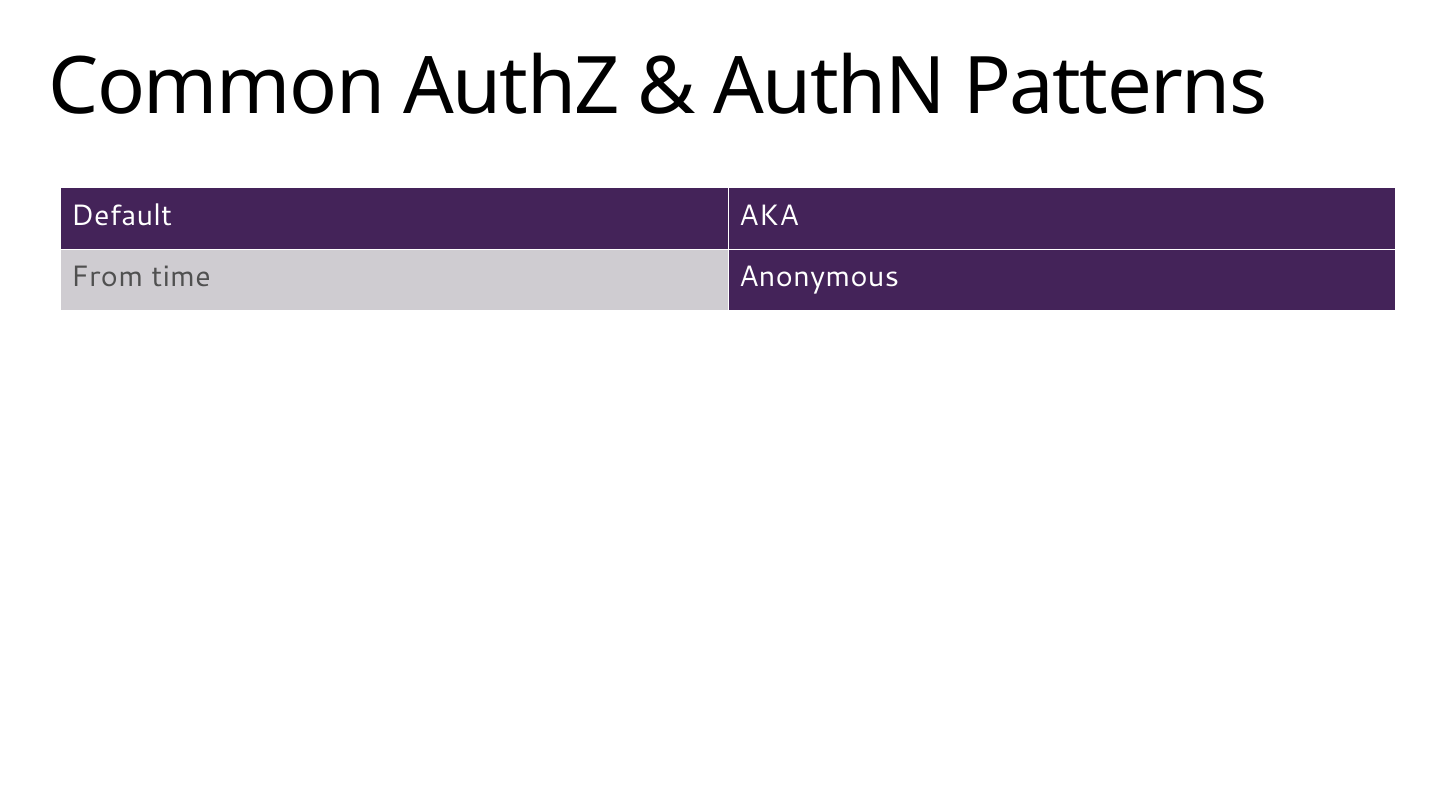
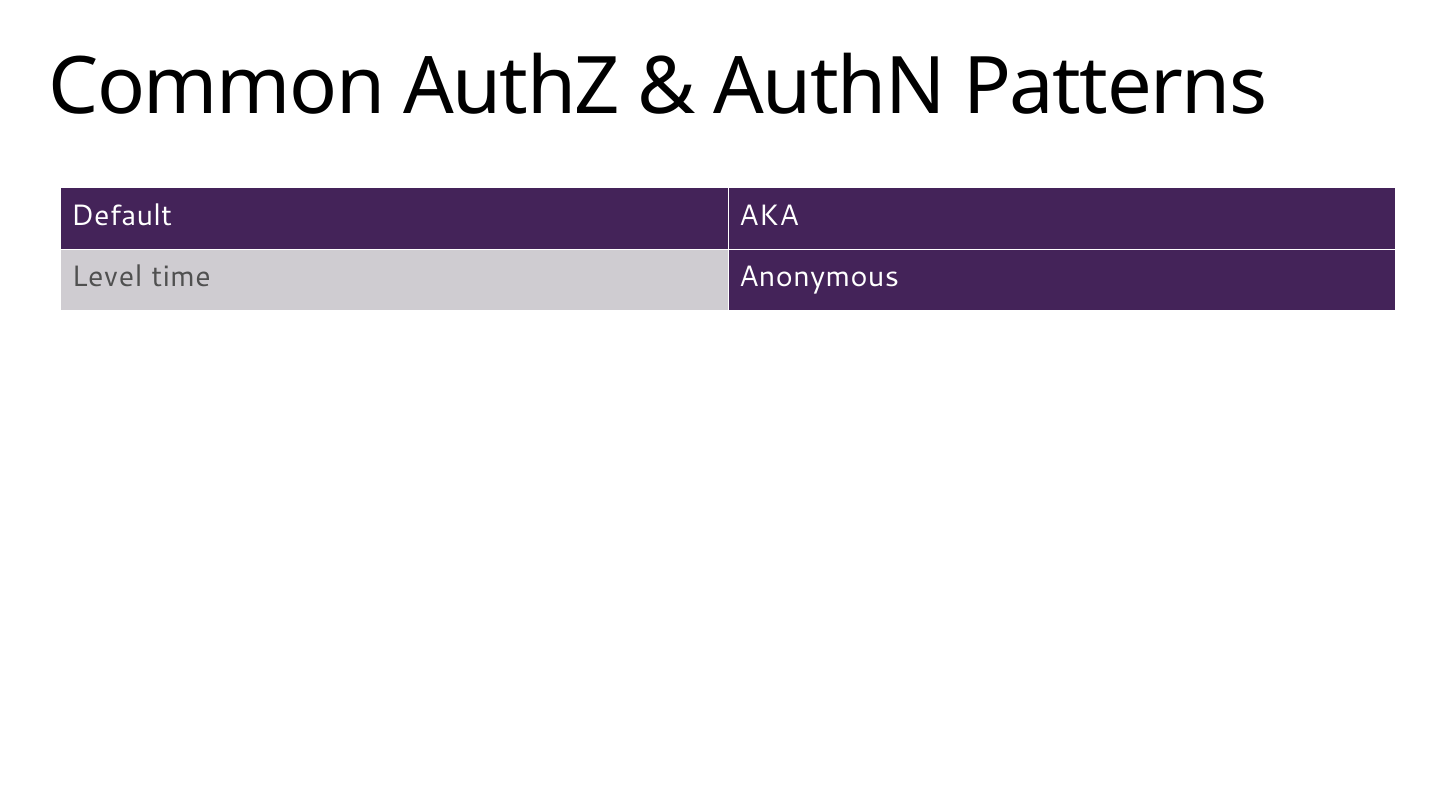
From: From -> Level
